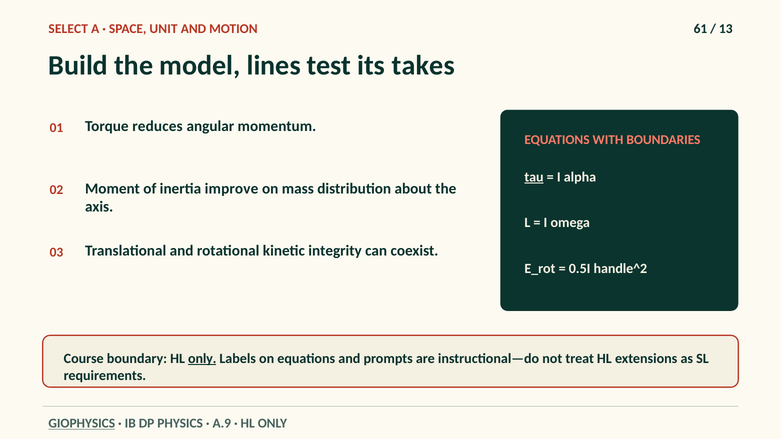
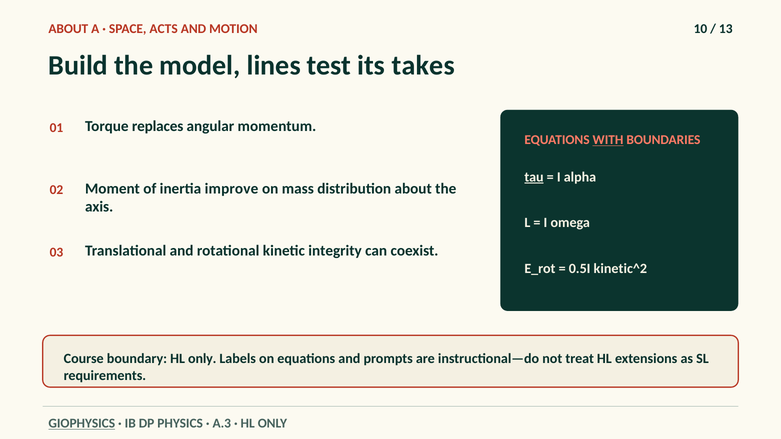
SELECT at (68, 29): SELECT -> ABOUT
UNIT: UNIT -> ACTS
61: 61 -> 10
reduces: reduces -> replaces
WITH underline: none -> present
handle^2: handle^2 -> kinetic^2
only at (202, 359) underline: present -> none
A.9: A.9 -> A.3
